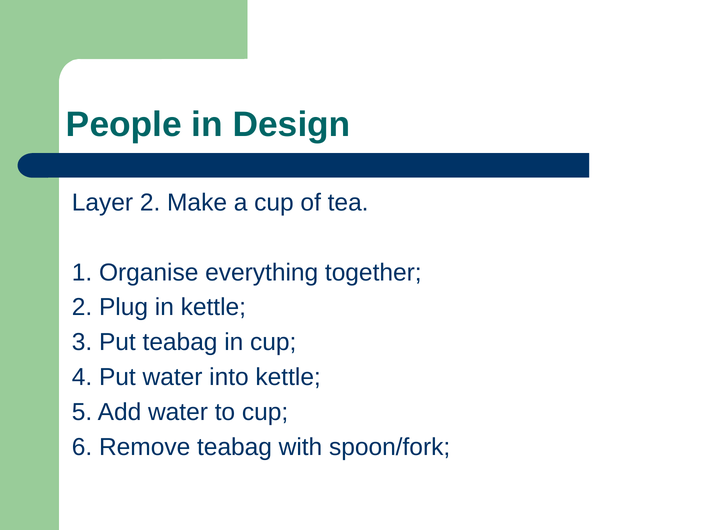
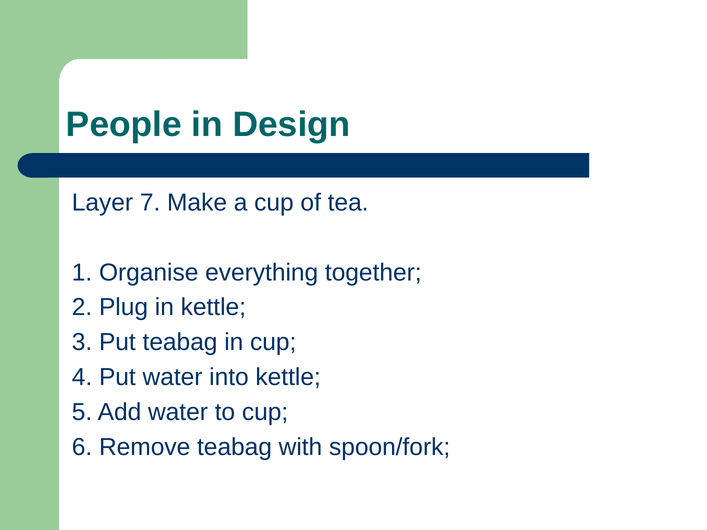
Layer 2: 2 -> 7
